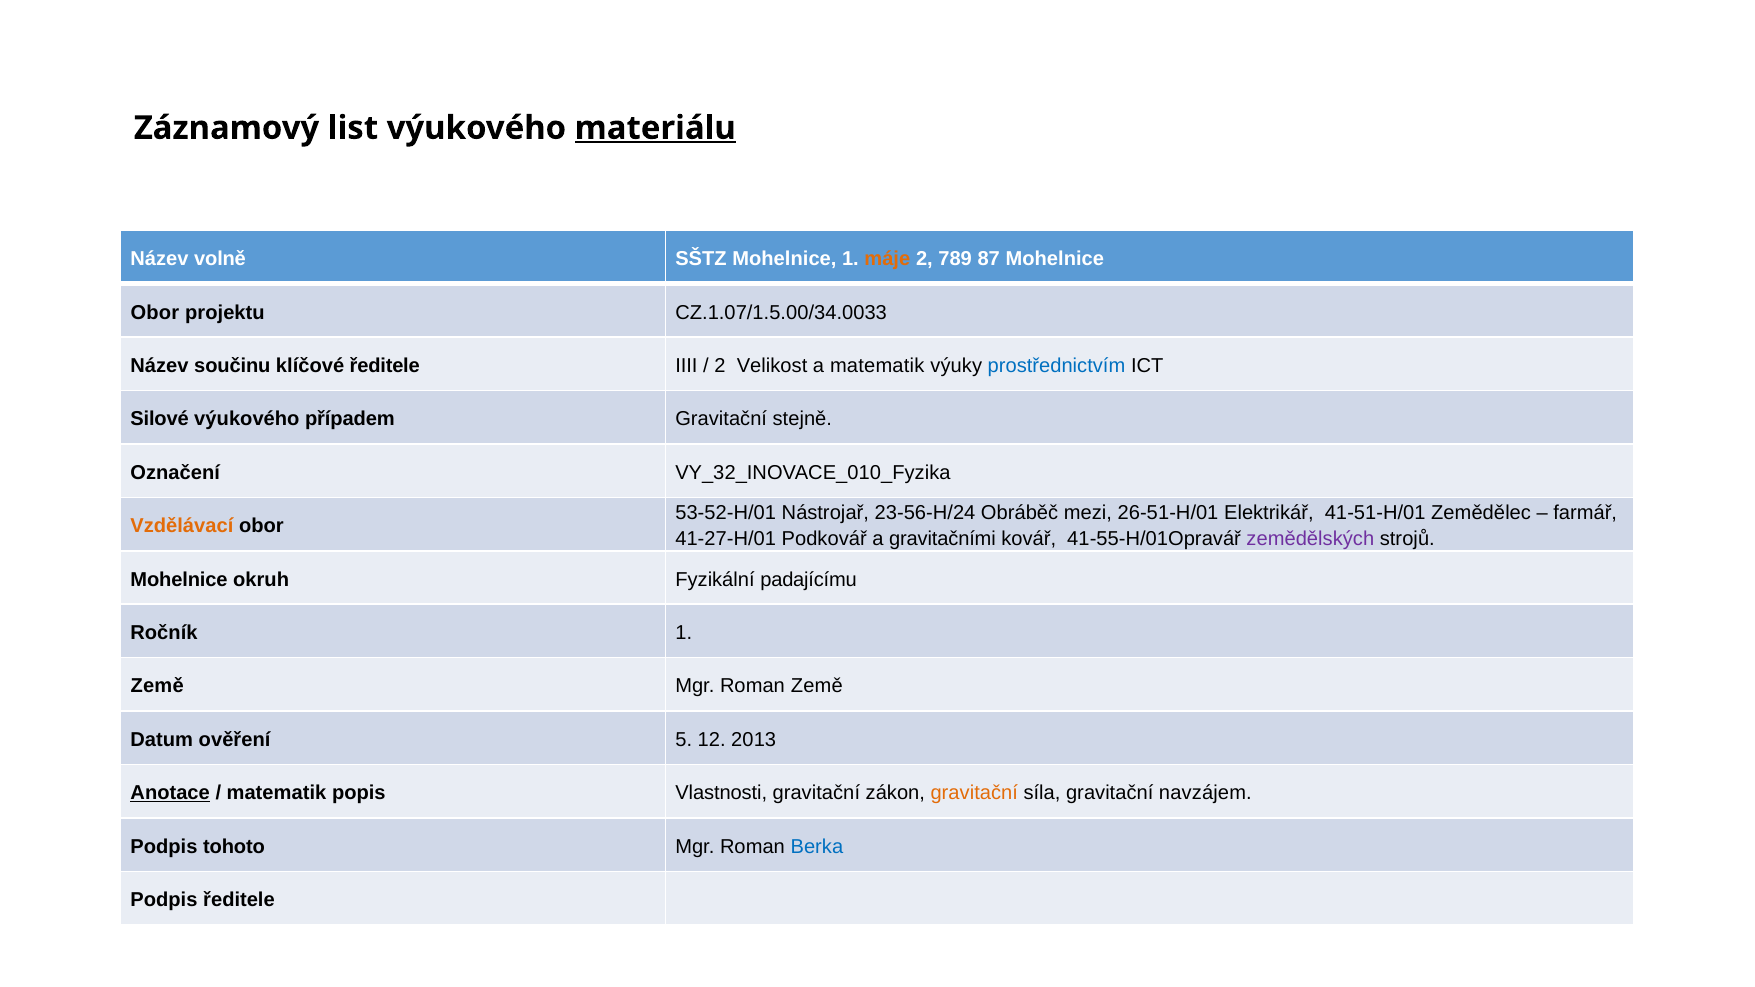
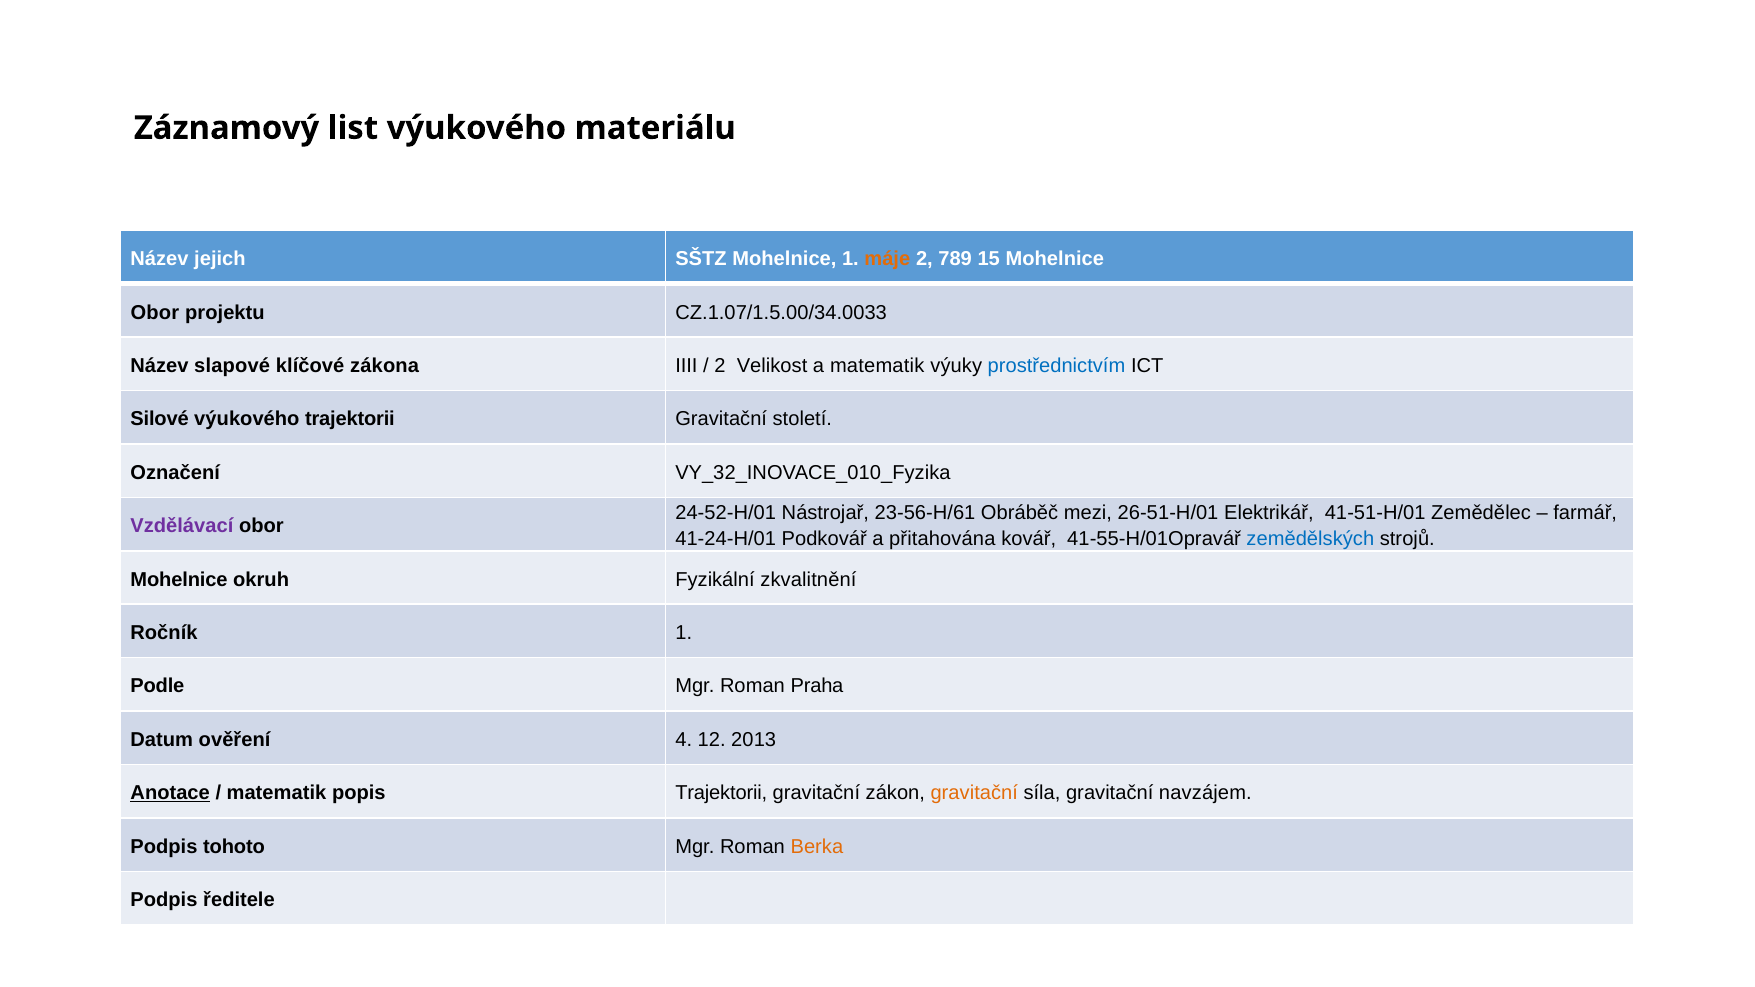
materiálu underline: present -> none
volně: volně -> jejich
87: 87 -> 15
součinu: součinu -> slapové
klíčové ředitele: ředitele -> zákona
výukového případem: případem -> trajektorii
stejně: stejně -> století
53-52-H/01: 53-52-H/01 -> 24-52-H/01
23-56-H/24: 23-56-H/24 -> 23-56-H/61
Vzdělávací colour: orange -> purple
41-27-H/01: 41-27-H/01 -> 41-24-H/01
gravitačními: gravitačními -> přitahována
zemědělských colour: purple -> blue
padajícímu: padajícímu -> zkvalitnění
Země at (157, 686): Země -> Podle
Roman Země: Země -> Praha
5: 5 -> 4
popis Vlastnosti: Vlastnosti -> Trajektorii
Berka colour: blue -> orange
